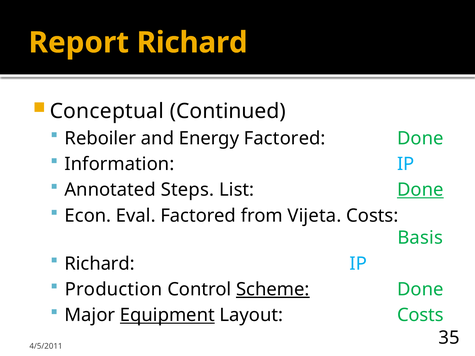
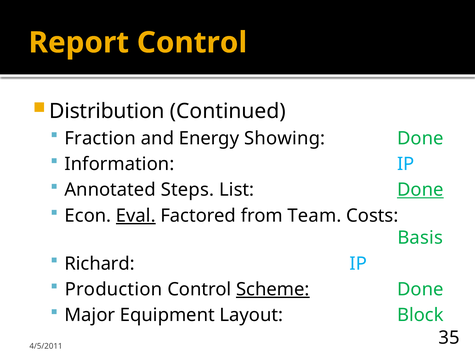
Report Richard: Richard -> Control
Conceptual: Conceptual -> Distribution
Reboiler: Reboiler -> Fraction
Energy Factored: Factored -> Showing
Eval underline: none -> present
Vijeta: Vijeta -> Team
Equipment underline: present -> none
Layout Costs: Costs -> Block
